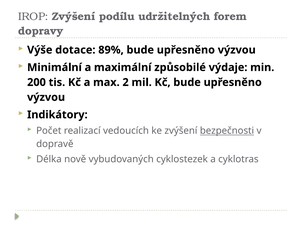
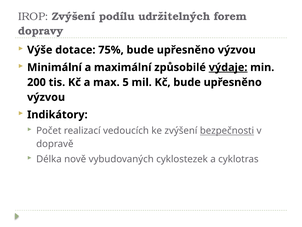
89%: 89% -> 75%
výdaje underline: none -> present
2: 2 -> 5
